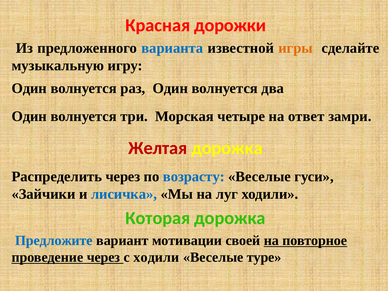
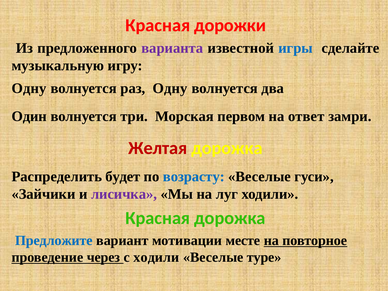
варианта colour: blue -> purple
игры colour: orange -> blue
Один at (29, 88): Один -> Одну
раз Один: Один -> Одну
четыре: четыре -> первом
Распределить через: через -> будет
лисичка colour: blue -> purple
Которая at (158, 218): Которая -> Красная
своей: своей -> месте
